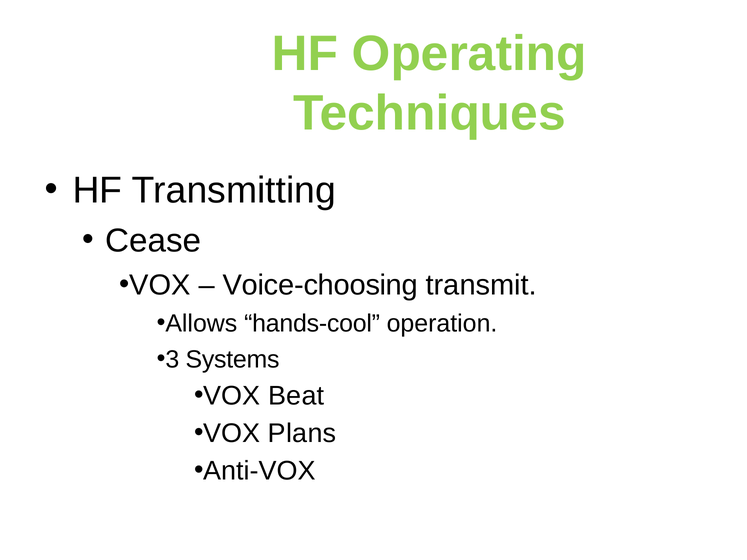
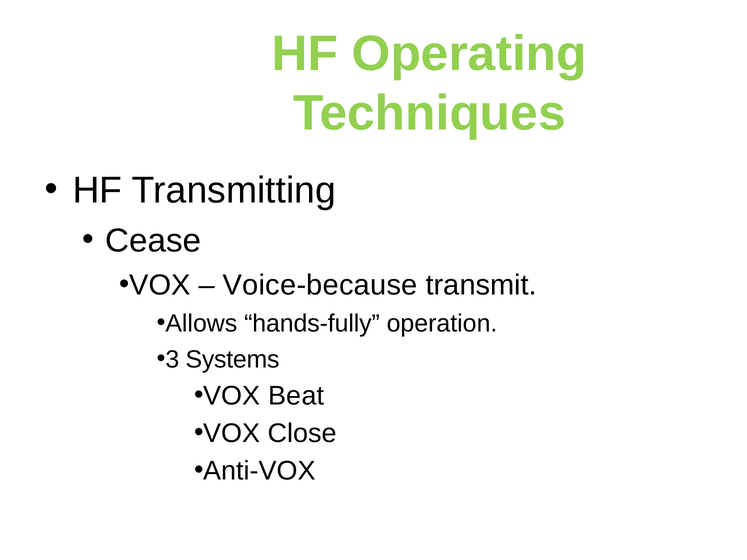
Voice-choosing: Voice-choosing -> Voice-because
hands-cool: hands-cool -> hands-fully
Plans: Plans -> Close
